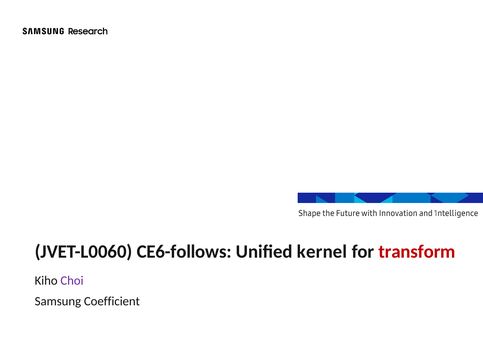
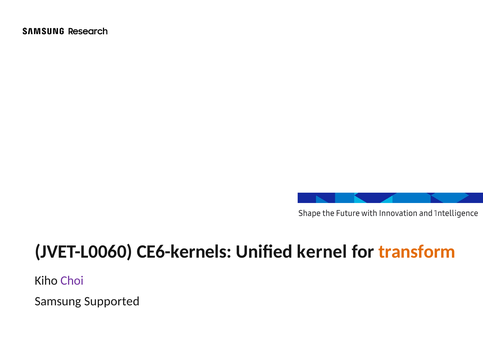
CE6-follows: CE6-follows -> CE6-kernels
transform colour: red -> orange
Coefficient: Coefficient -> Supported
